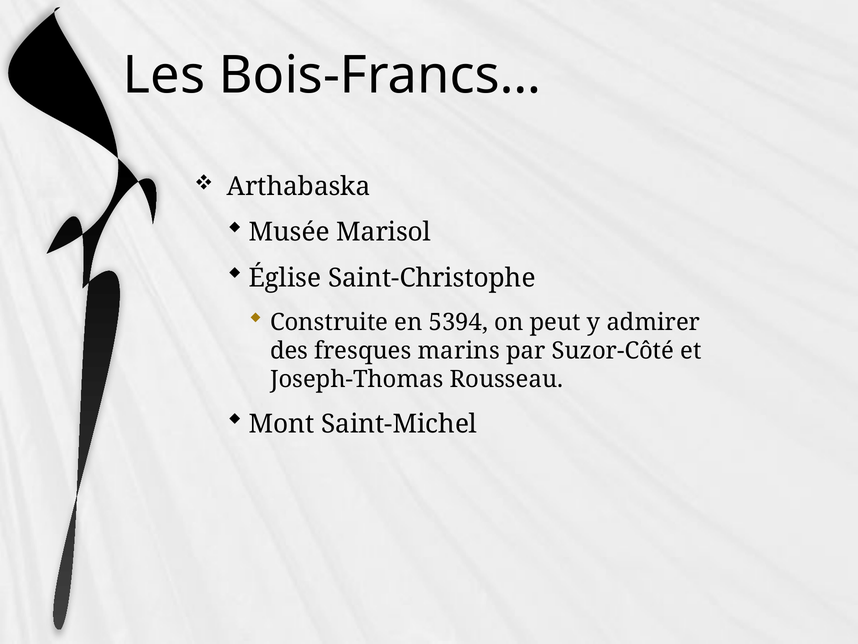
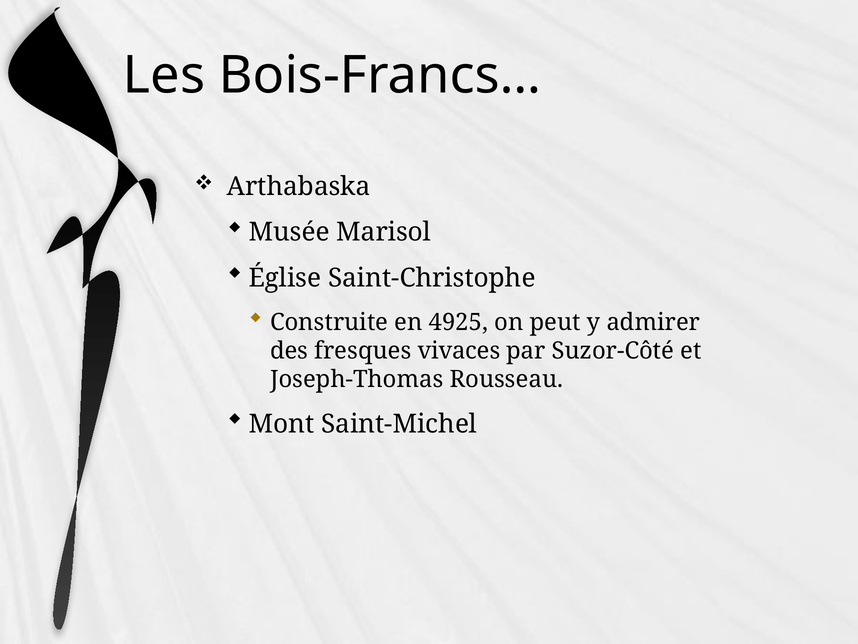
5394: 5394 -> 4925
marins: marins -> vivaces
